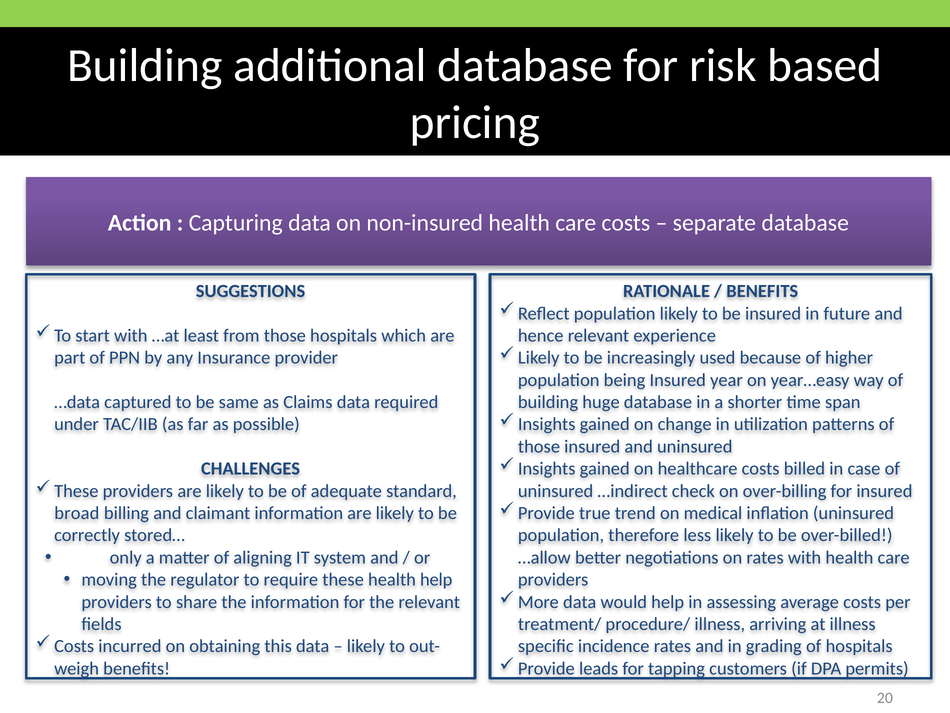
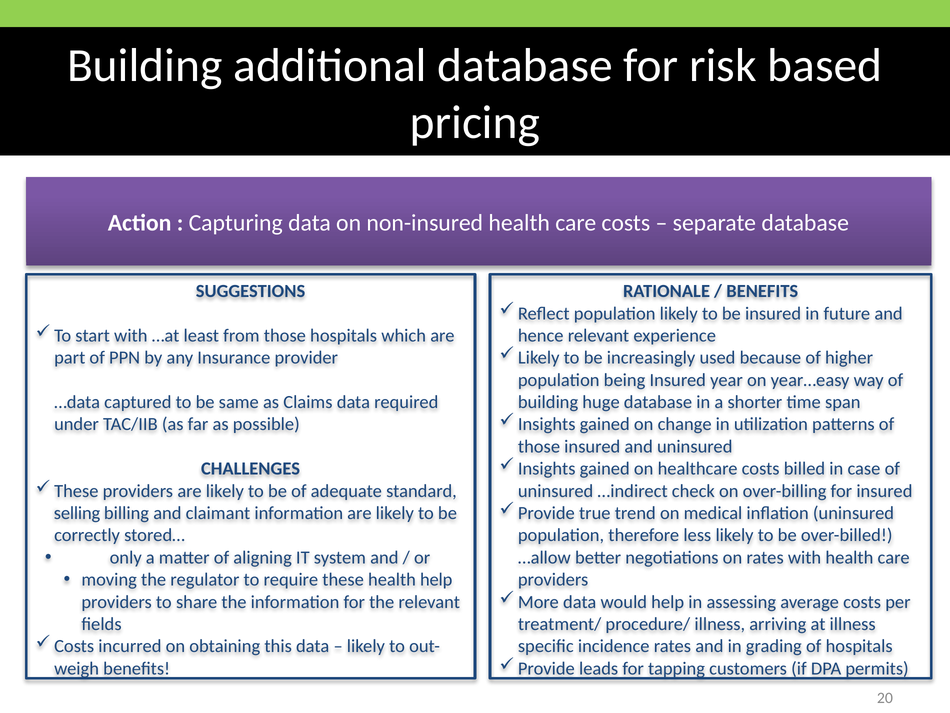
broad: broad -> selling
